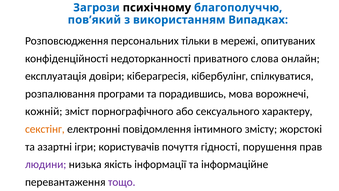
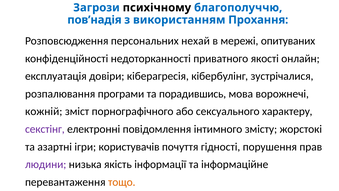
пов’який: пов’який -> пов’надія
Випадках: Випадках -> Прохання
тільки: тільки -> нехай
слова: слова -> якості
спілкуватися: спілкуватися -> зустрічалися
секстінг colour: orange -> purple
тощо colour: purple -> orange
